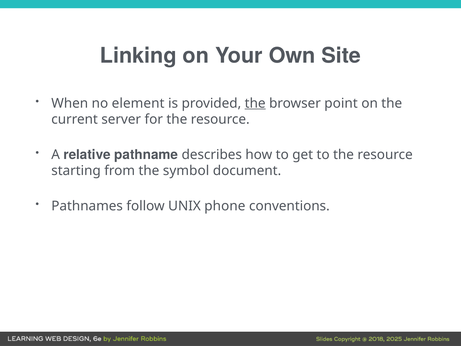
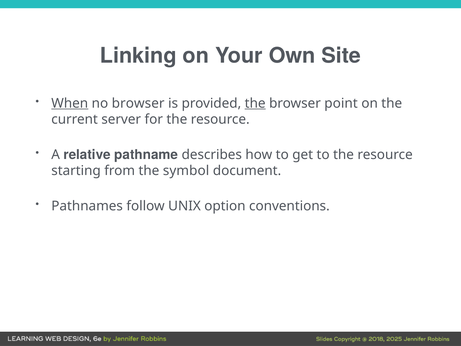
When underline: none -> present
no element: element -> browser
phone: phone -> option
